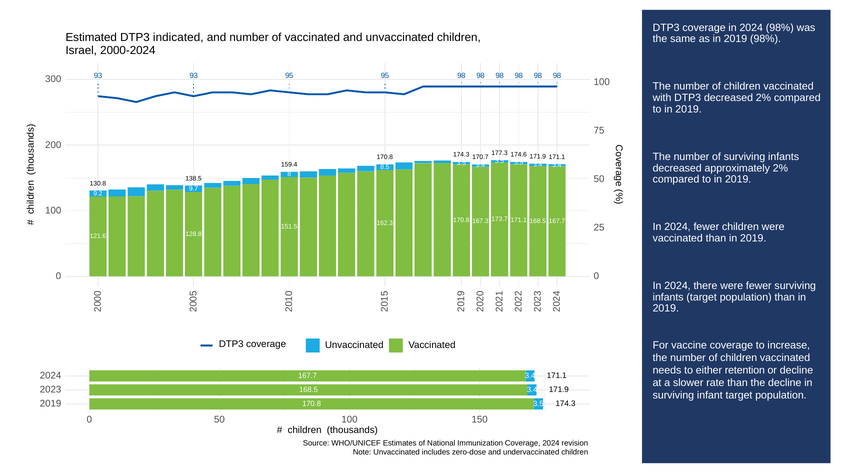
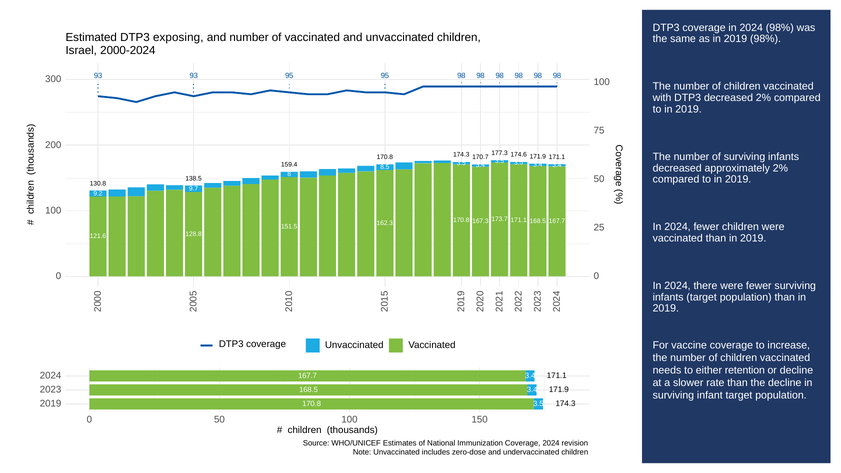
indicated: indicated -> exposing
